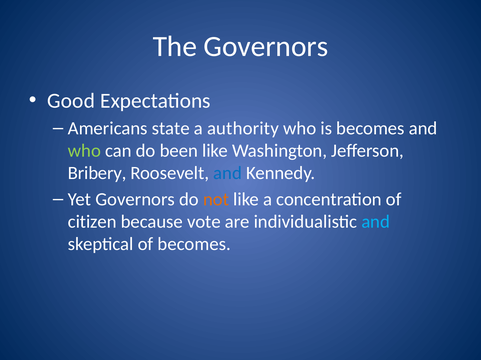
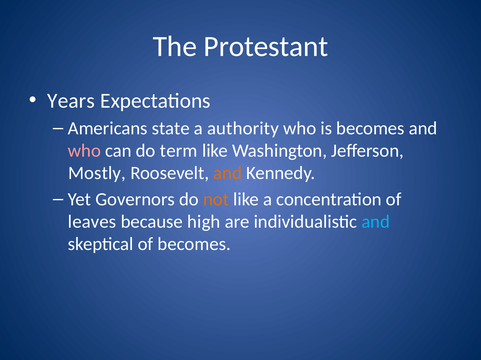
The Governors: Governors -> Protestant
Good: Good -> Years
who at (84, 151) colour: light green -> pink
been: been -> term
Bribery: Bribery -> Mostly
and at (228, 173) colour: blue -> orange
citizen: citizen -> leaves
vote: vote -> high
